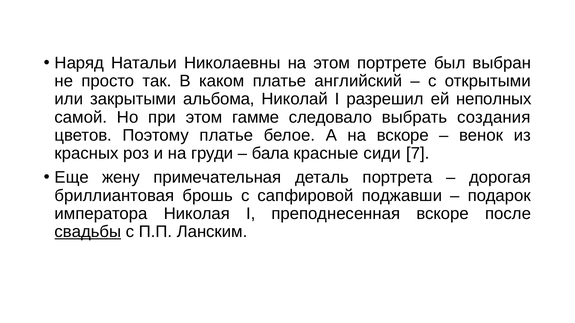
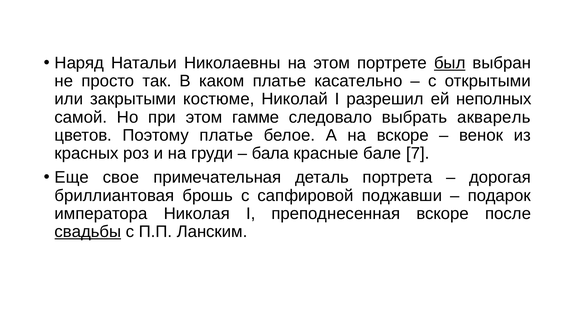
был underline: none -> present
английский: английский -> касательно
альбома: альбома -> костюме
создания: создания -> акварель
сиди: сиди -> бале
жену: жену -> свое
